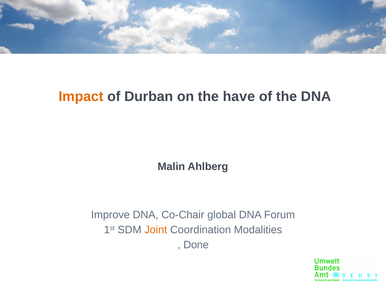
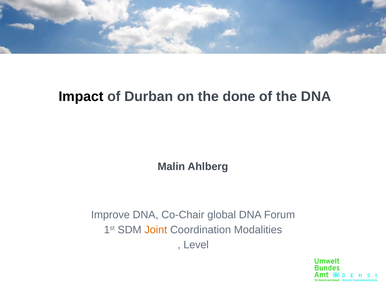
Impact colour: orange -> black
have: have -> done
Done: Done -> Level
